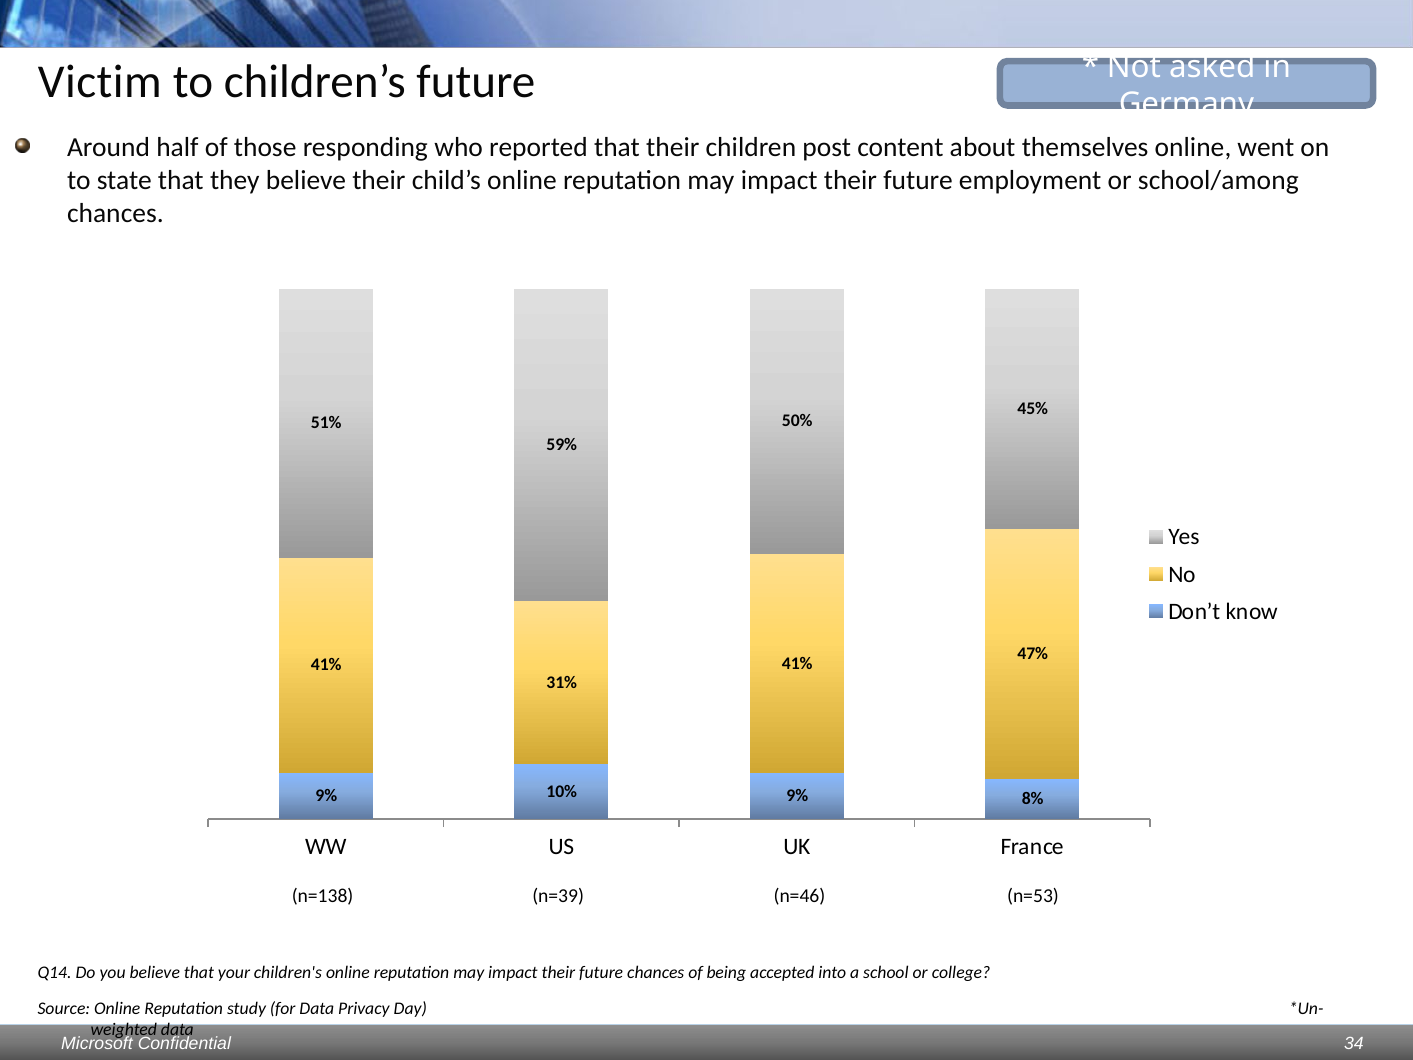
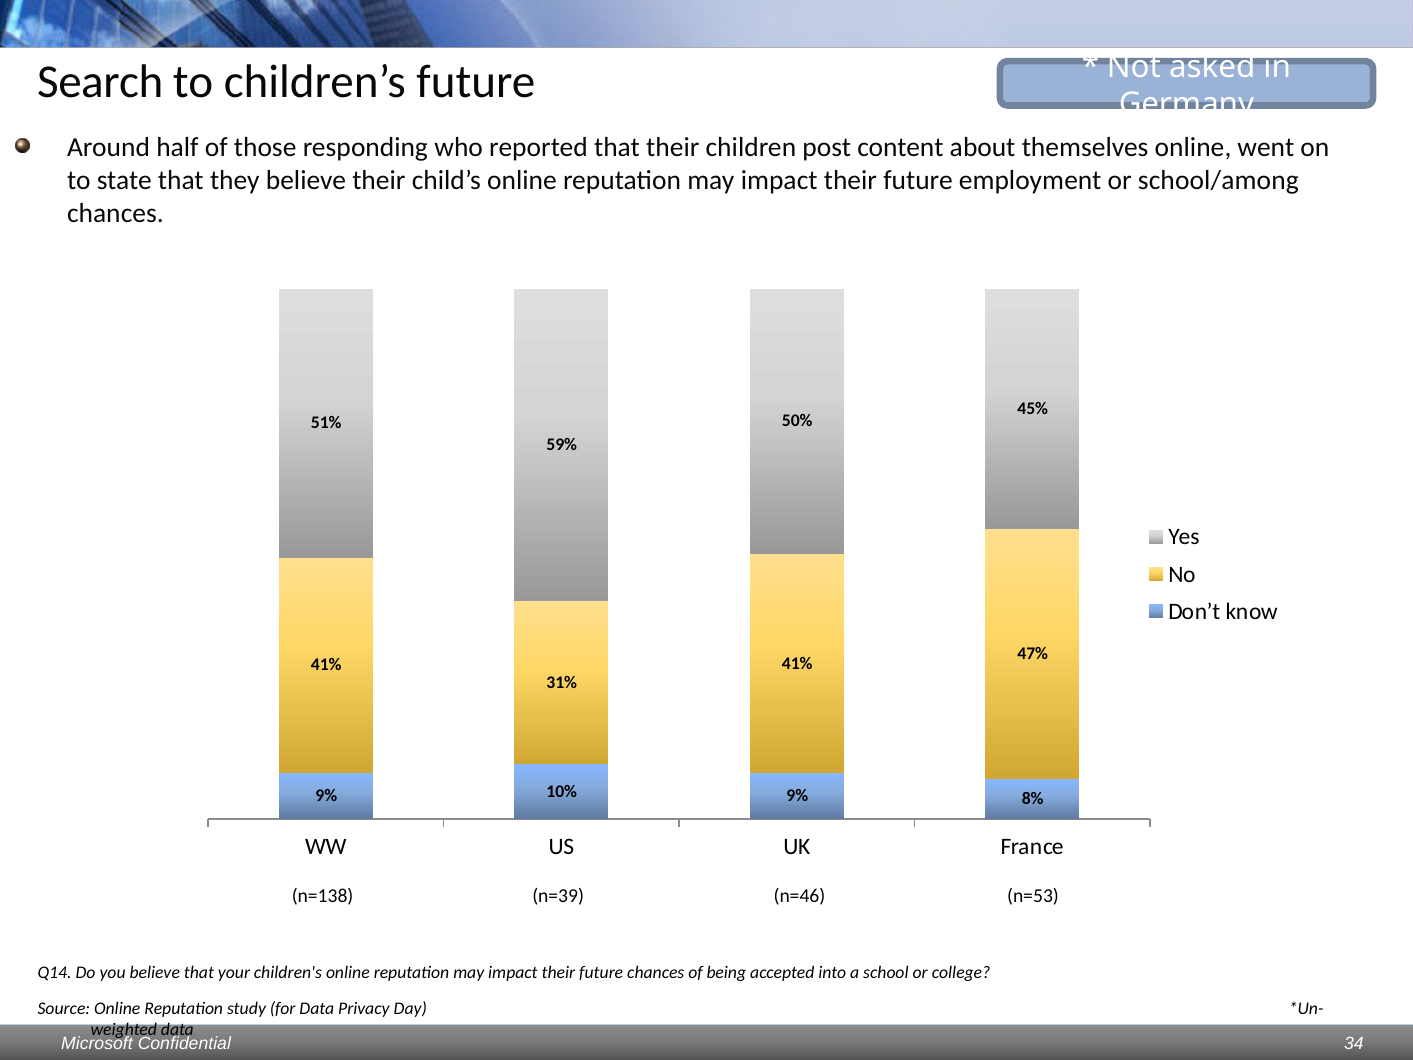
Victim: Victim -> Search
